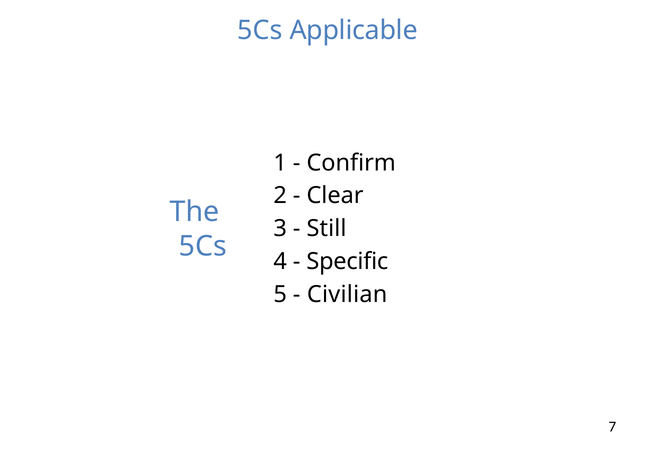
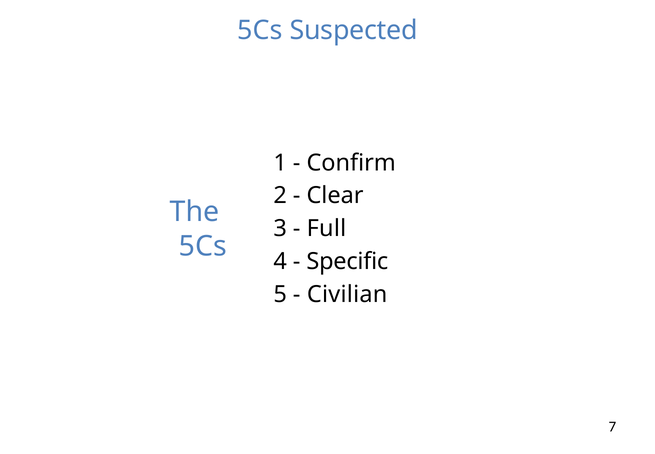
Applicable: Applicable -> Suspected
Still: Still -> Full
